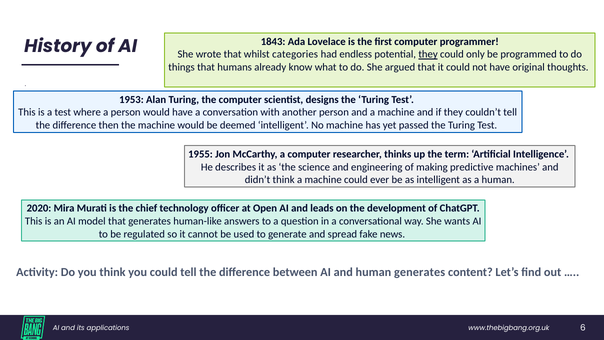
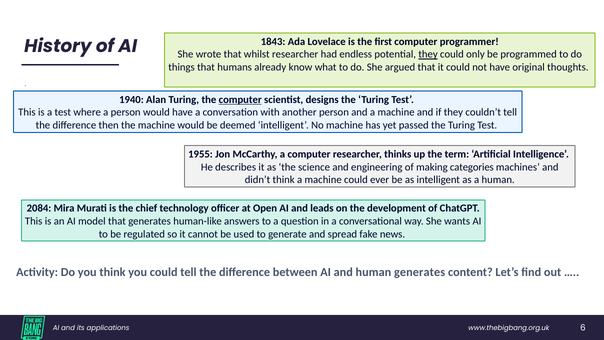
whilst categories: categories -> researcher
1953: 1953 -> 1940
computer at (240, 100) underline: none -> present
predictive: predictive -> categories
2020: 2020 -> 2084
